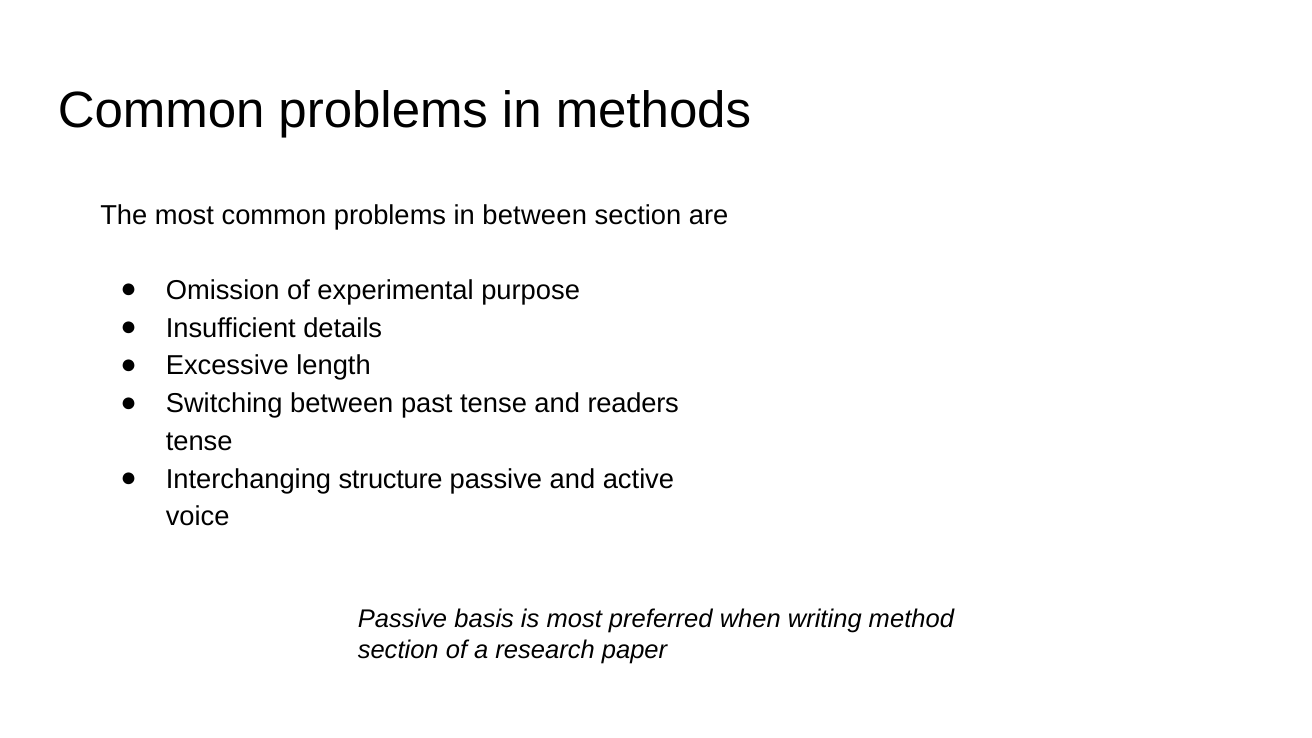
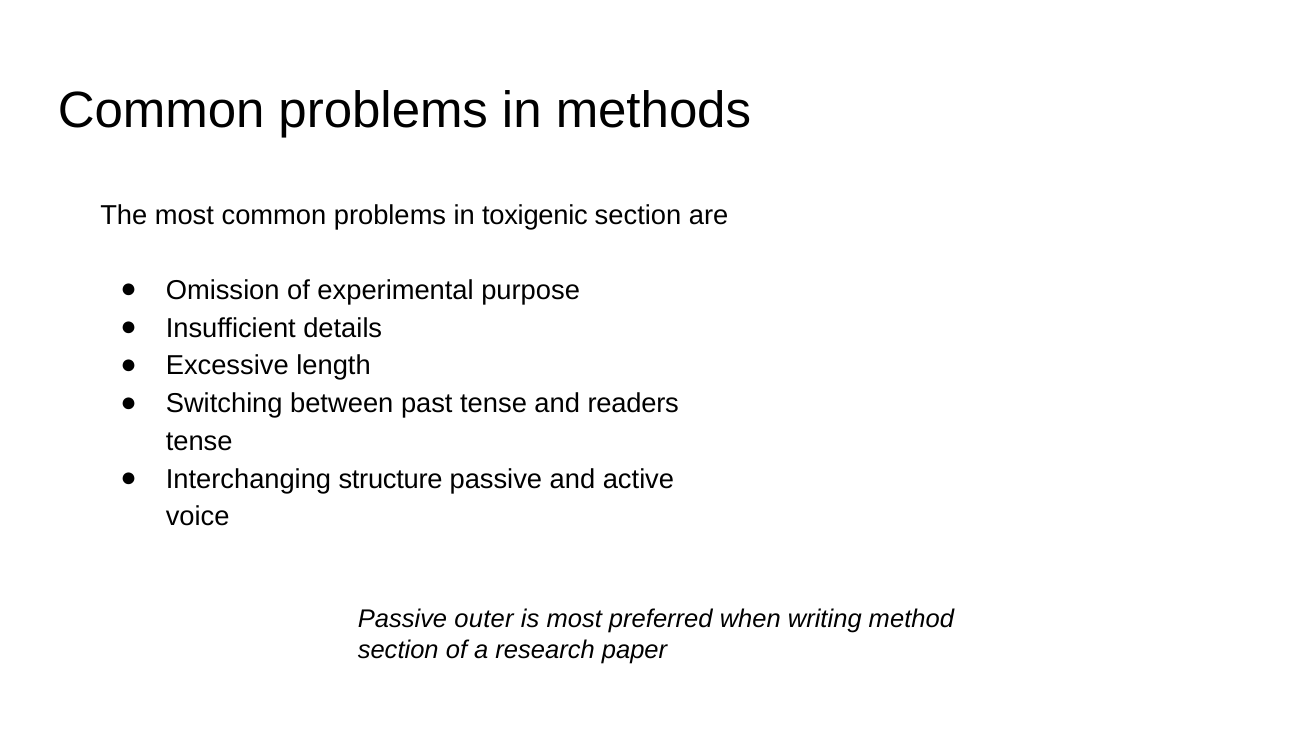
in between: between -> toxigenic
basis: basis -> outer
